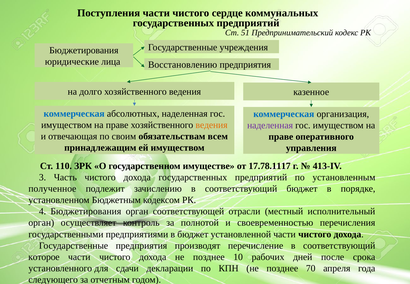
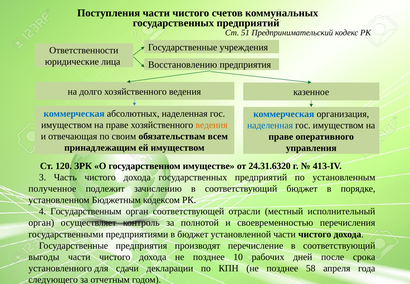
сердце: сердце -> счетов
Бюджетирования at (84, 50): Бюджетирования -> Ответственности
наделенная at (270, 125) colour: purple -> blue
110: 110 -> 120
17.78.1117: 17.78.1117 -> 24.31.6320
4 Бюджетирования: Бюджетирования -> Государственным
которое: которое -> выгоды
70: 70 -> 58
